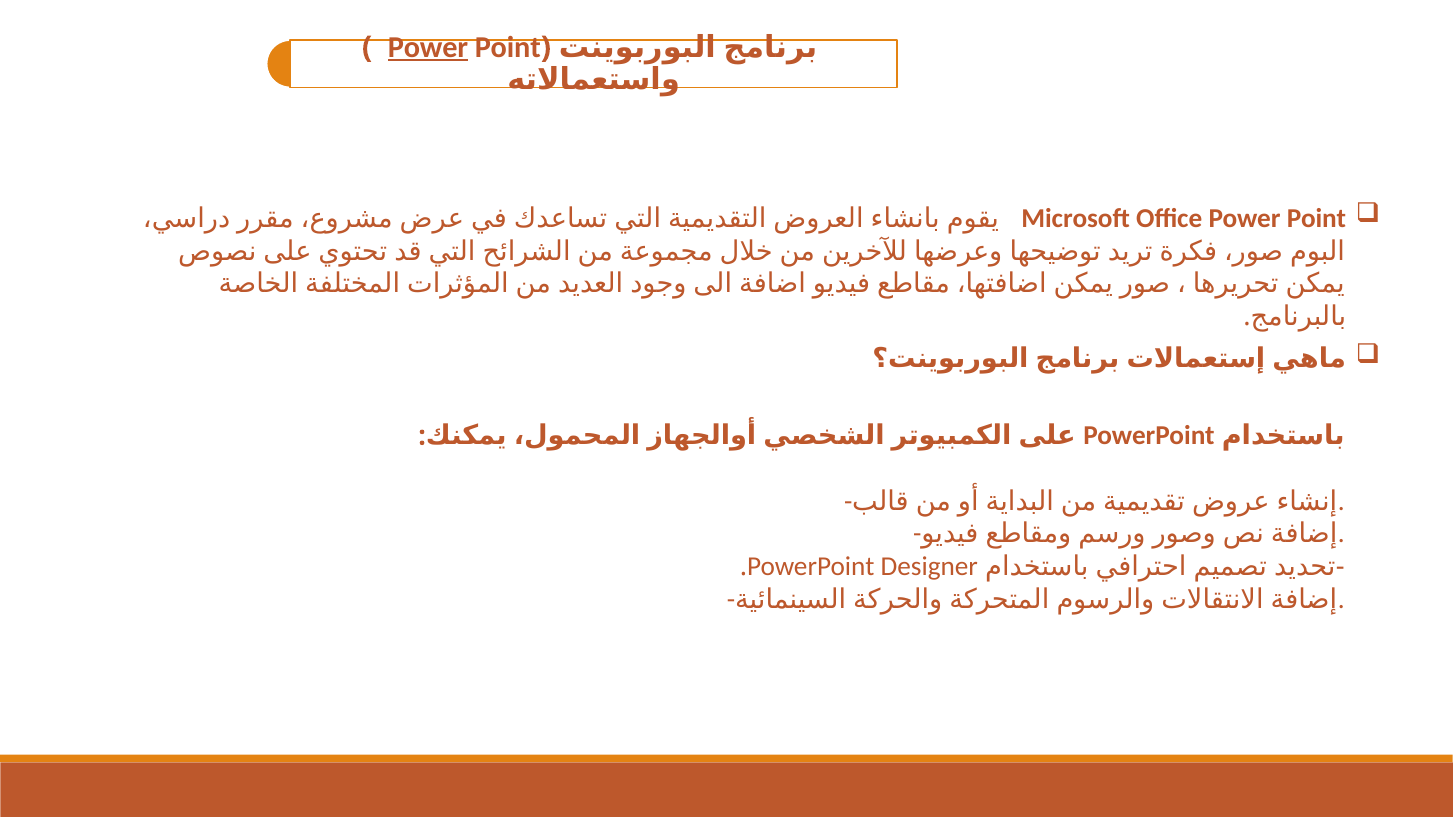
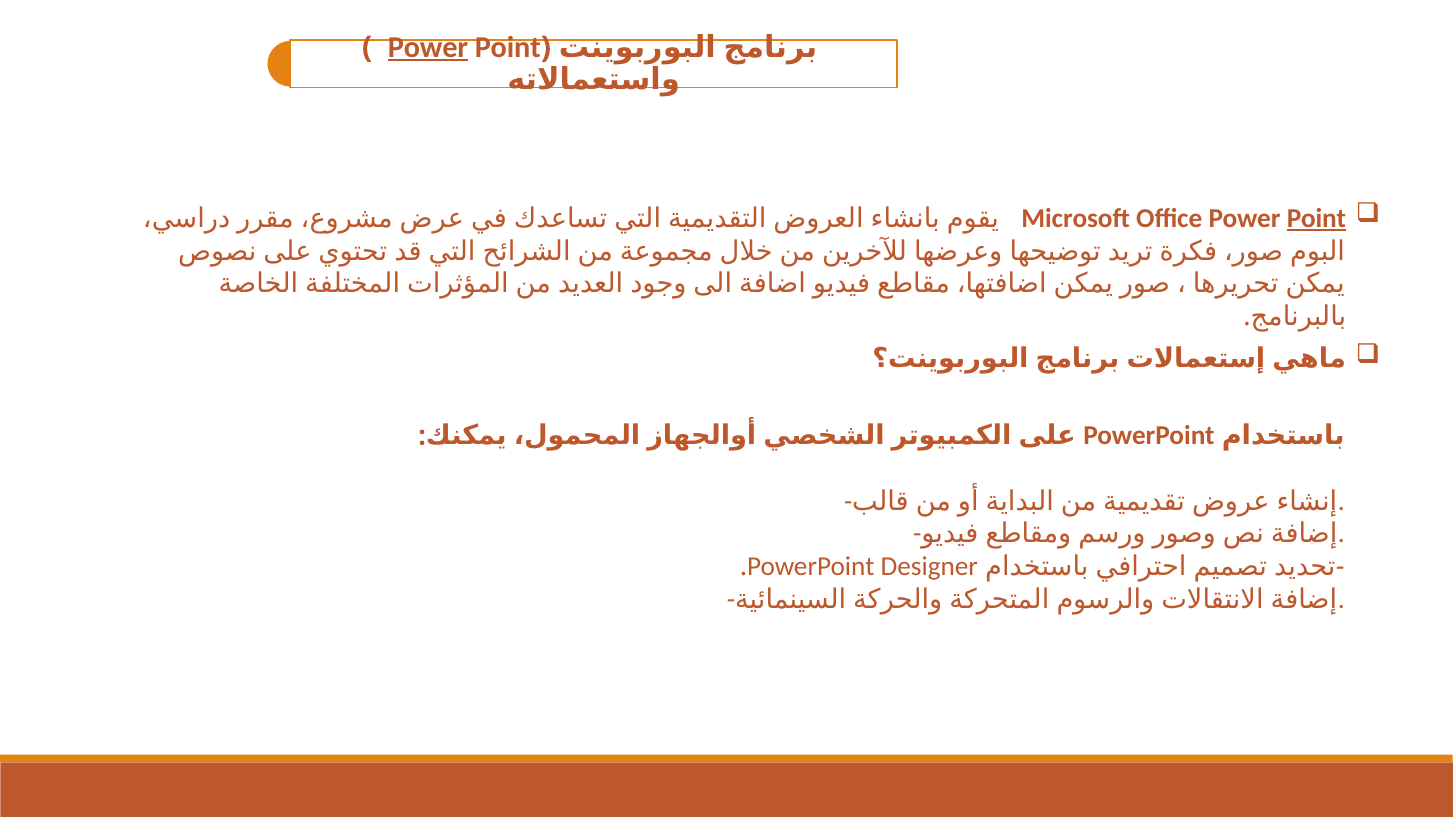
Point at (1316, 219) underline: none -> present
